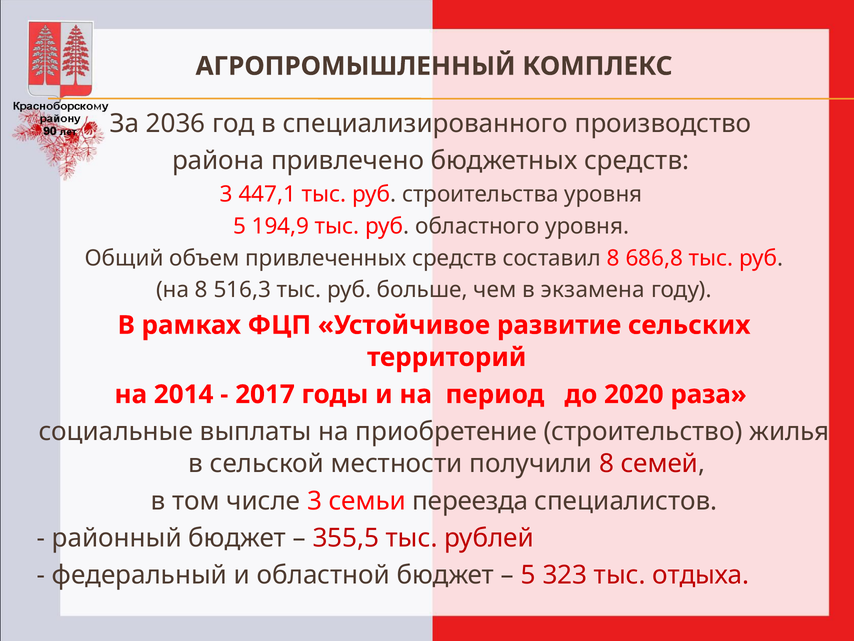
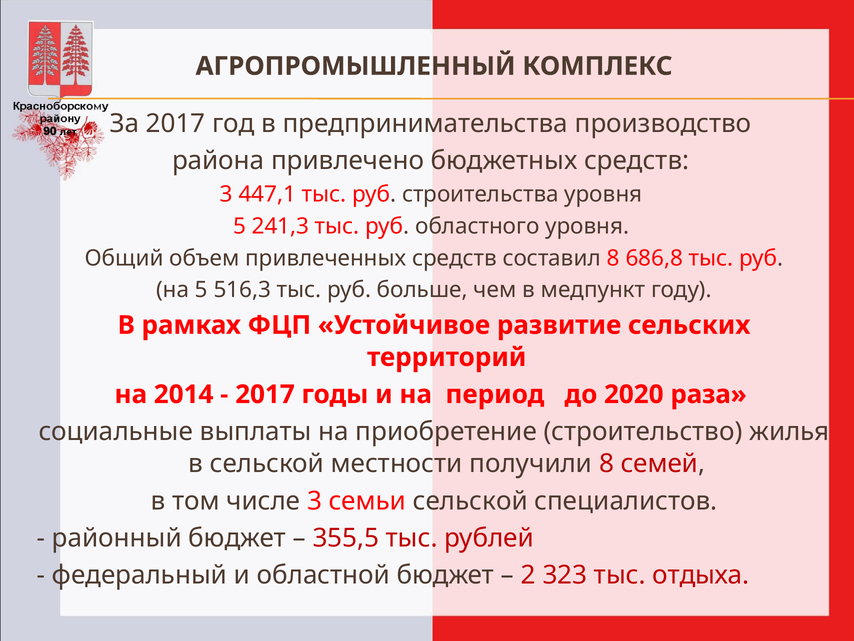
За 2036: 2036 -> 2017
специализированного: специализированного -> предпринимательства
194,9: 194,9 -> 241,3
на 8: 8 -> 5
экзамена: экзамена -> медпункт
семьи переезда: переезда -> сельской
5 at (528, 575): 5 -> 2
